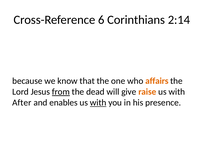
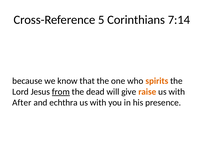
6: 6 -> 5
2:14: 2:14 -> 7:14
affairs: affairs -> spirits
enables: enables -> echthra
with at (98, 103) underline: present -> none
